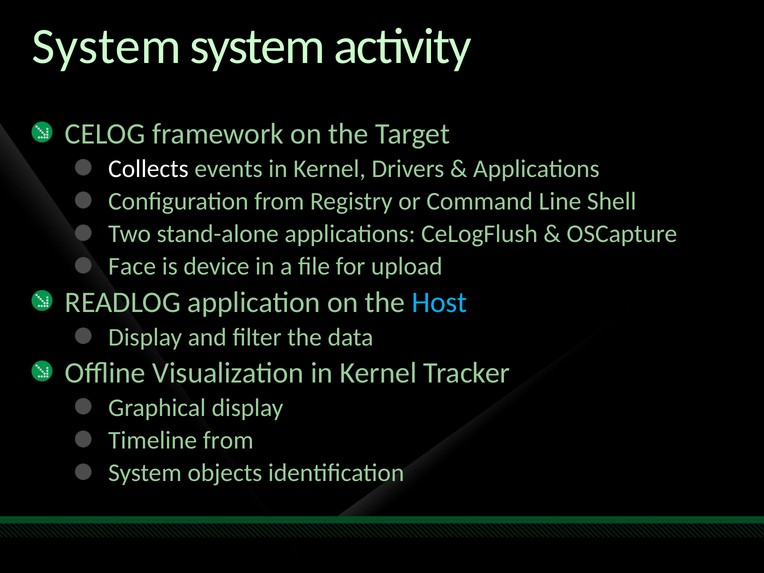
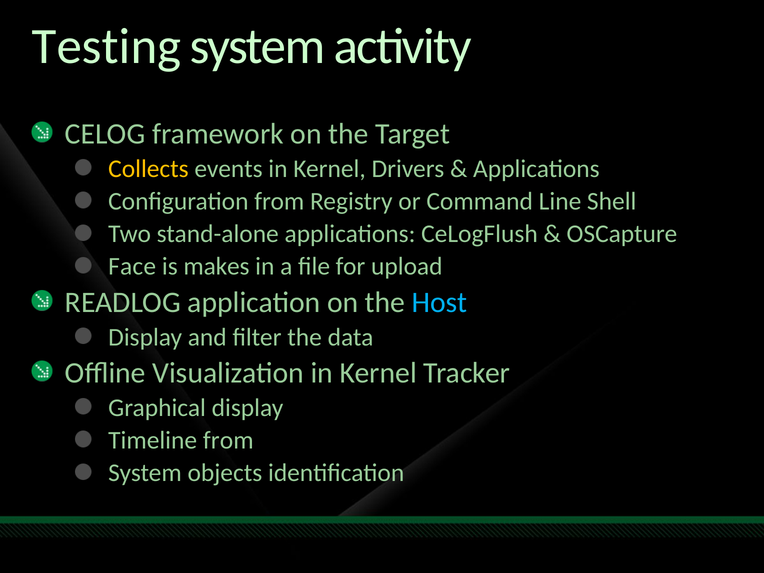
System at (107, 46): System -> Testing
Collects colour: white -> yellow
device: device -> makes
